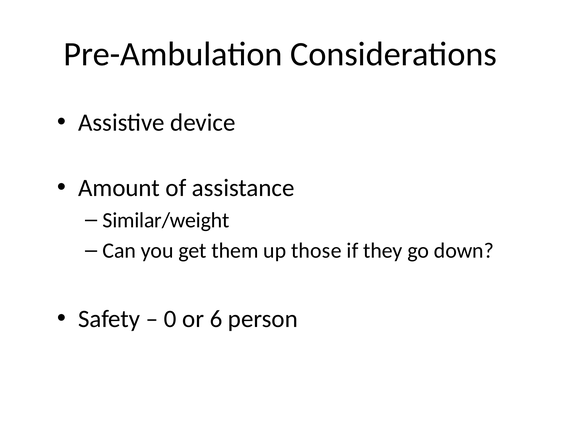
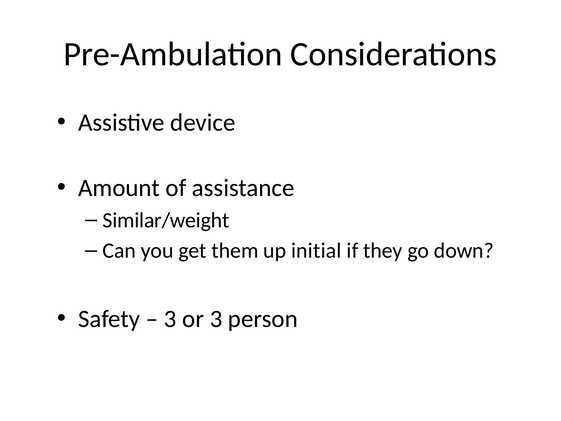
those: those -> initial
0 at (170, 319): 0 -> 3
or 6: 6 -> 3
